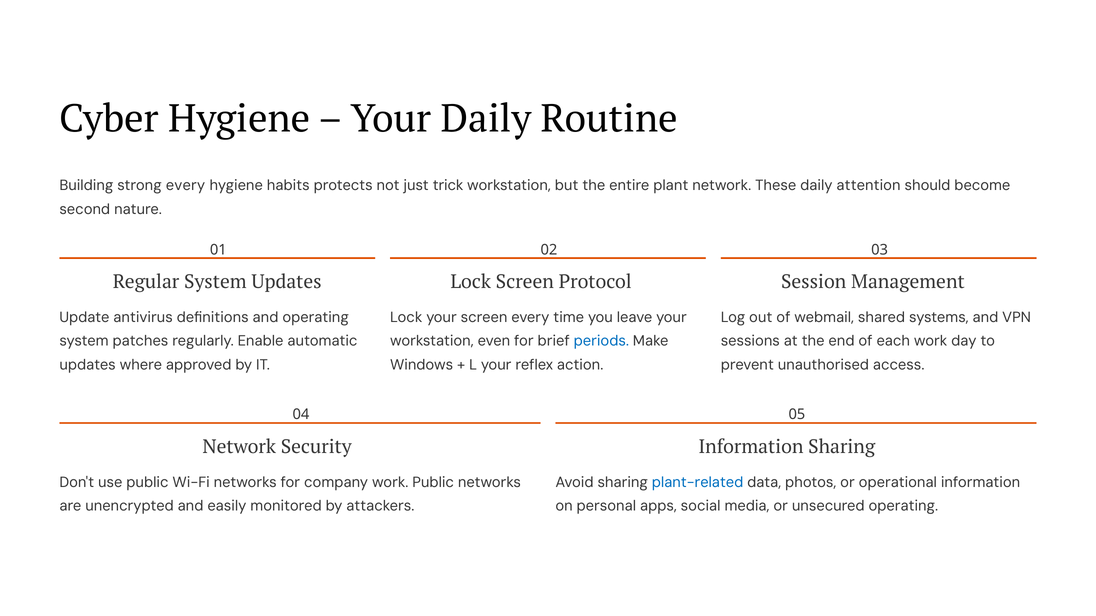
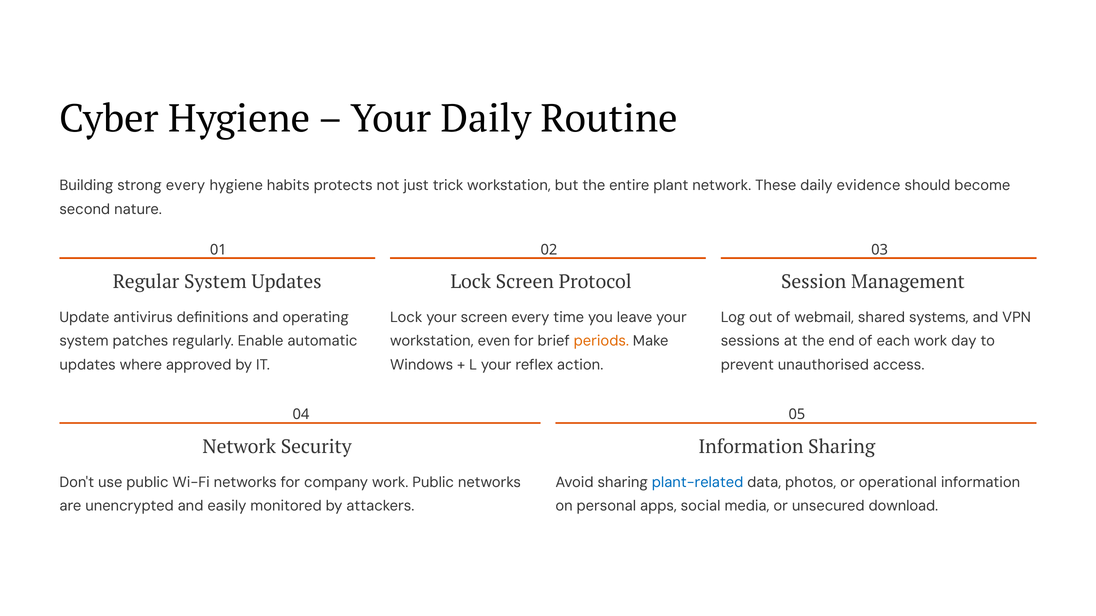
attention: attention -> evidence
periods colour: blue -> orange
unsecured operating: operating -> download
